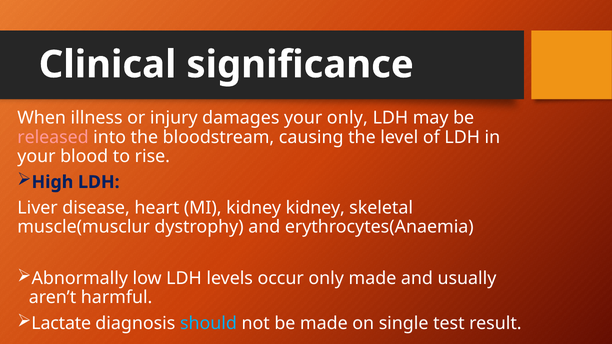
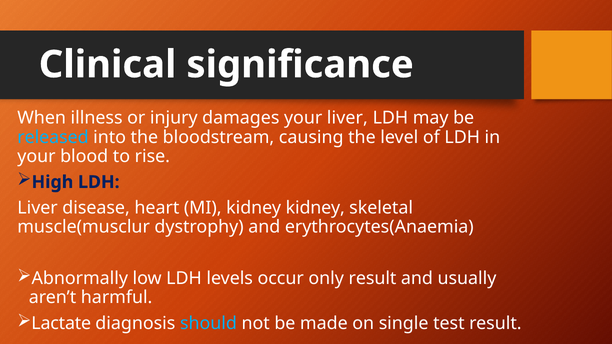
your only: only -> liver
released colour: pink -> light blue
only made: made -> result
